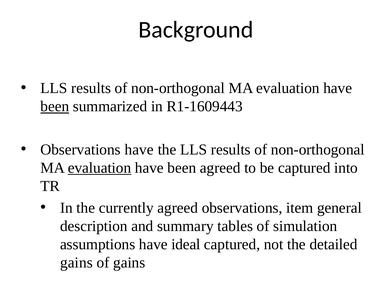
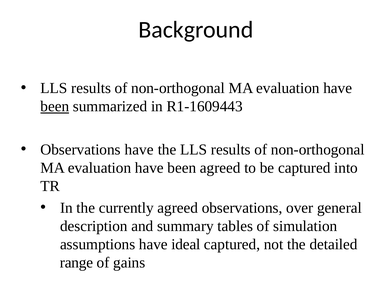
evaluation at (100, 168) underline: present -> none
item: item -> over
gains at (76, 263): gains -> range
